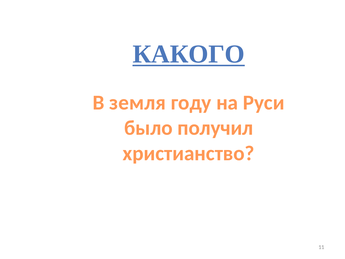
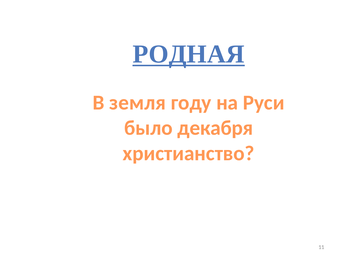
КАКОГО: КАКОГО -> РОДНАЯ
получил: получил -> декабря
